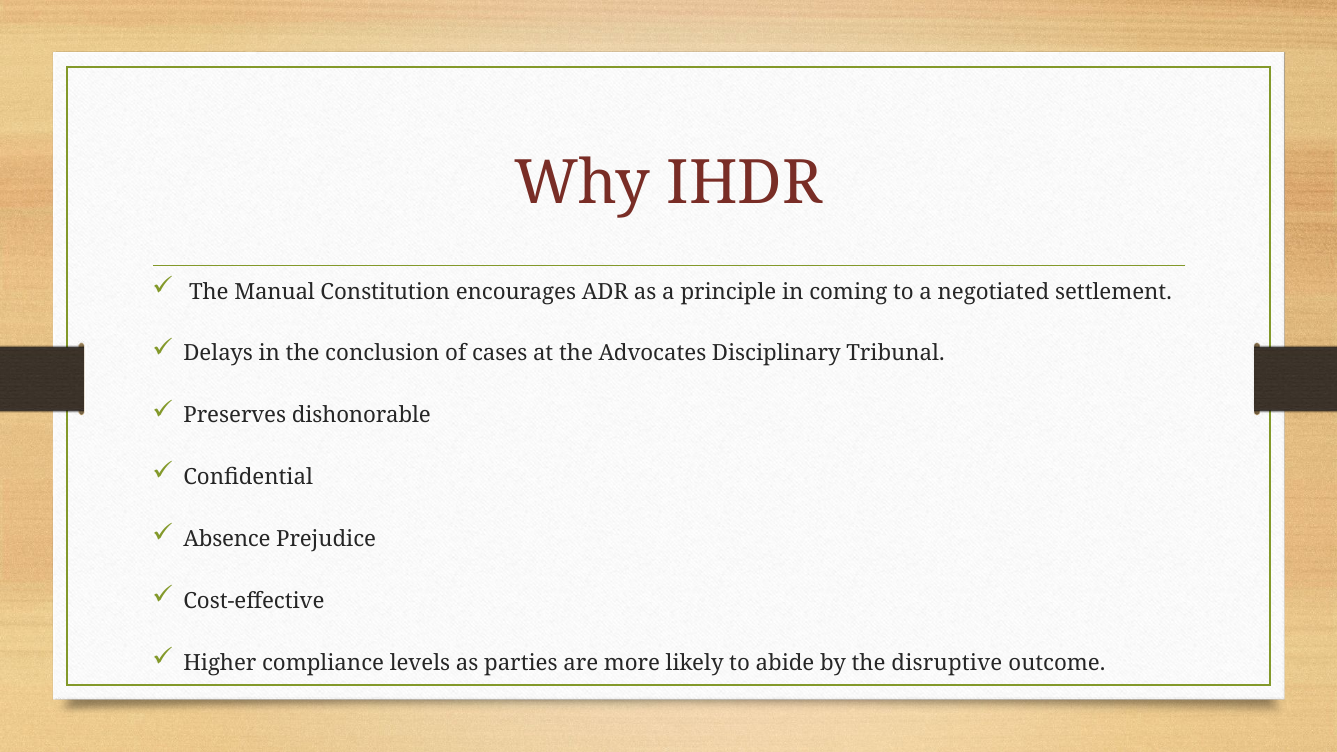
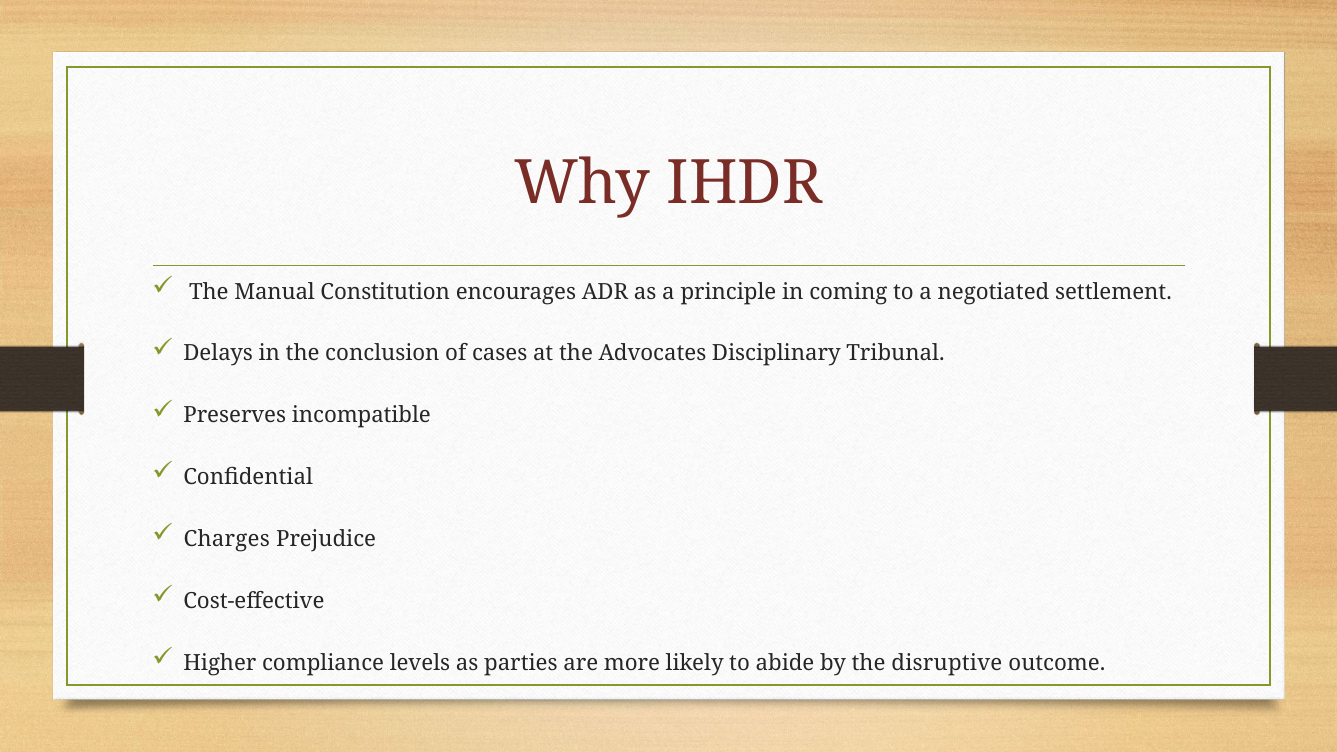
dishonorable: dishonorable -> incompatible
Absence: Absence -> Charges
